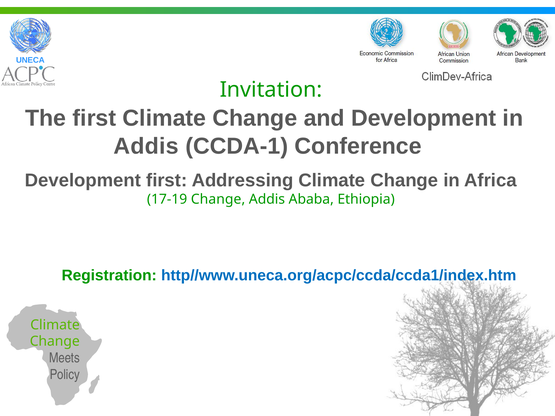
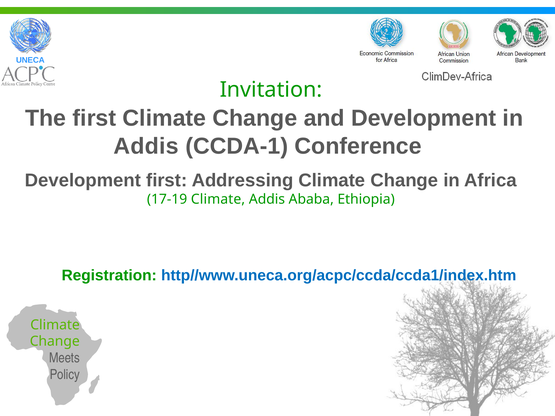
17-19 Change: Change -> Climate
